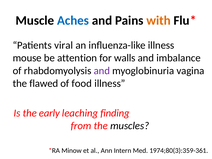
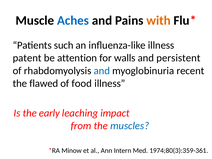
viral: viral -> such
mouse: mouse -> patent
imbalance: imbalance -> persistent
and at (102, 71) colour: purple -> blue
vagina: vagina -> recent
finding: finding -> impact
muscles colour: black -> blue
